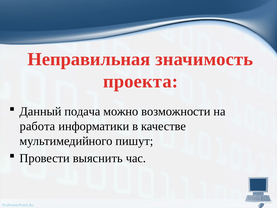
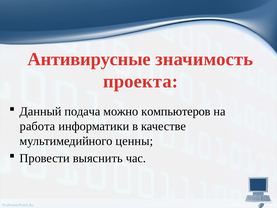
Неправильная: Неправильная -> Антивирусные
возможности: возможности -> компьютеров
пишут: пишут -> ценны
